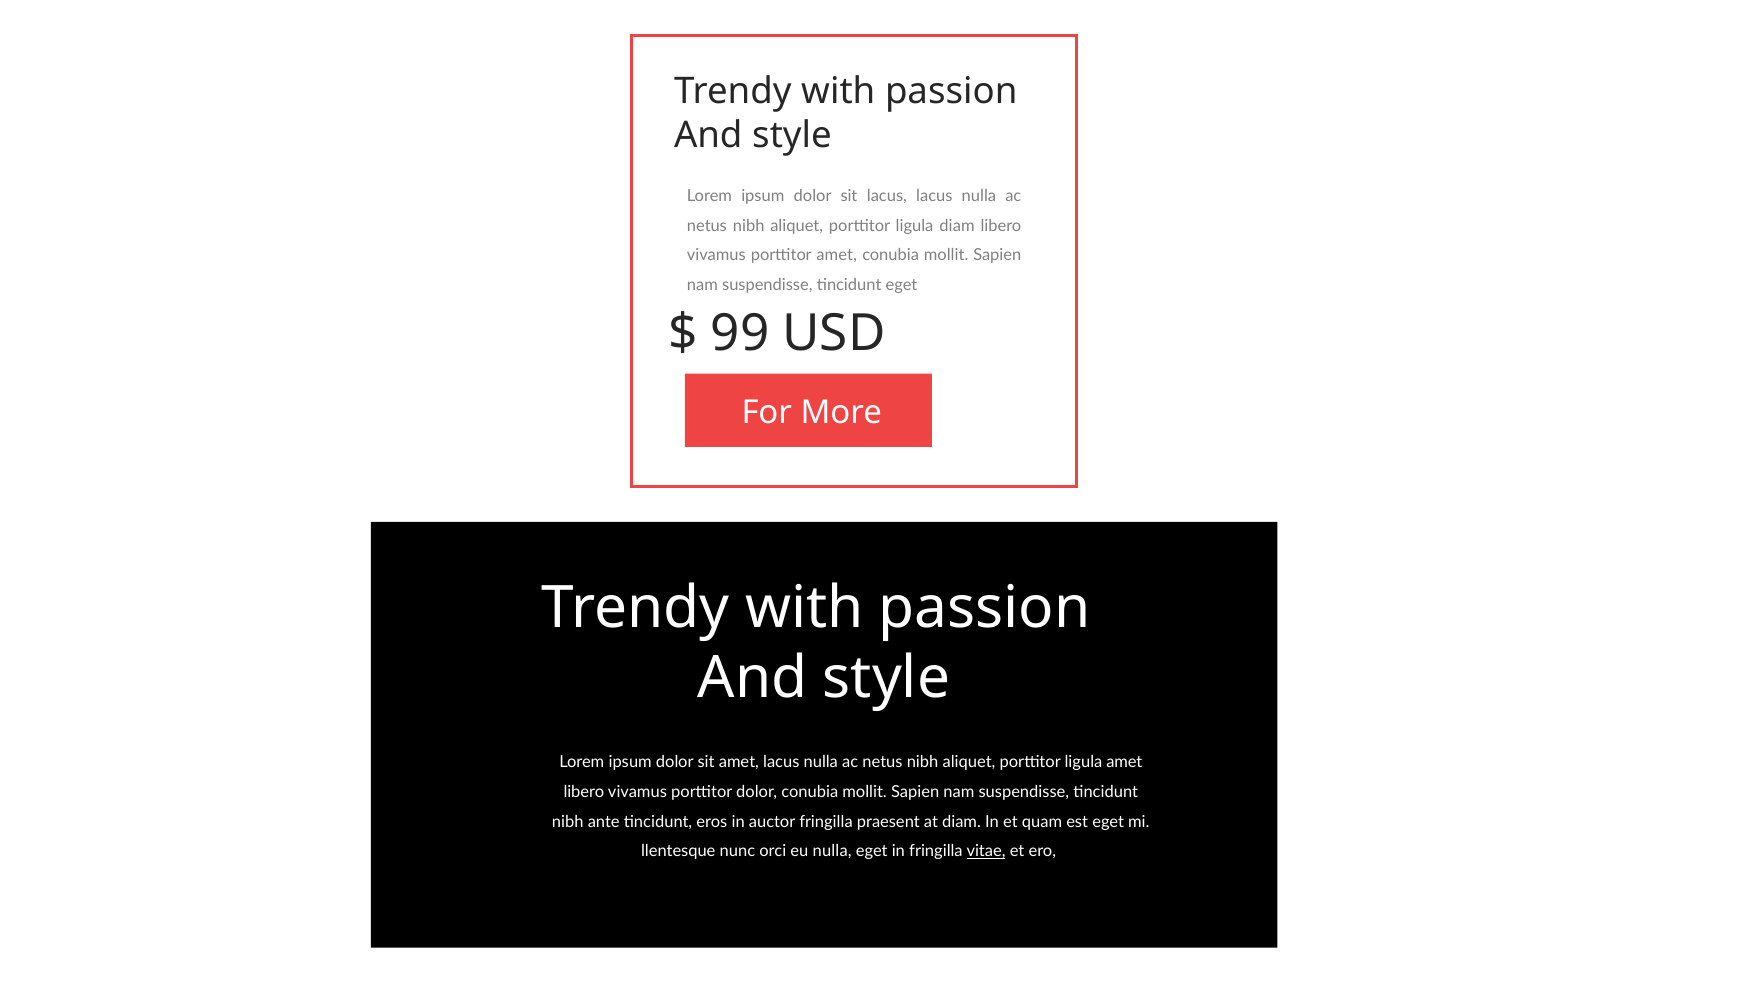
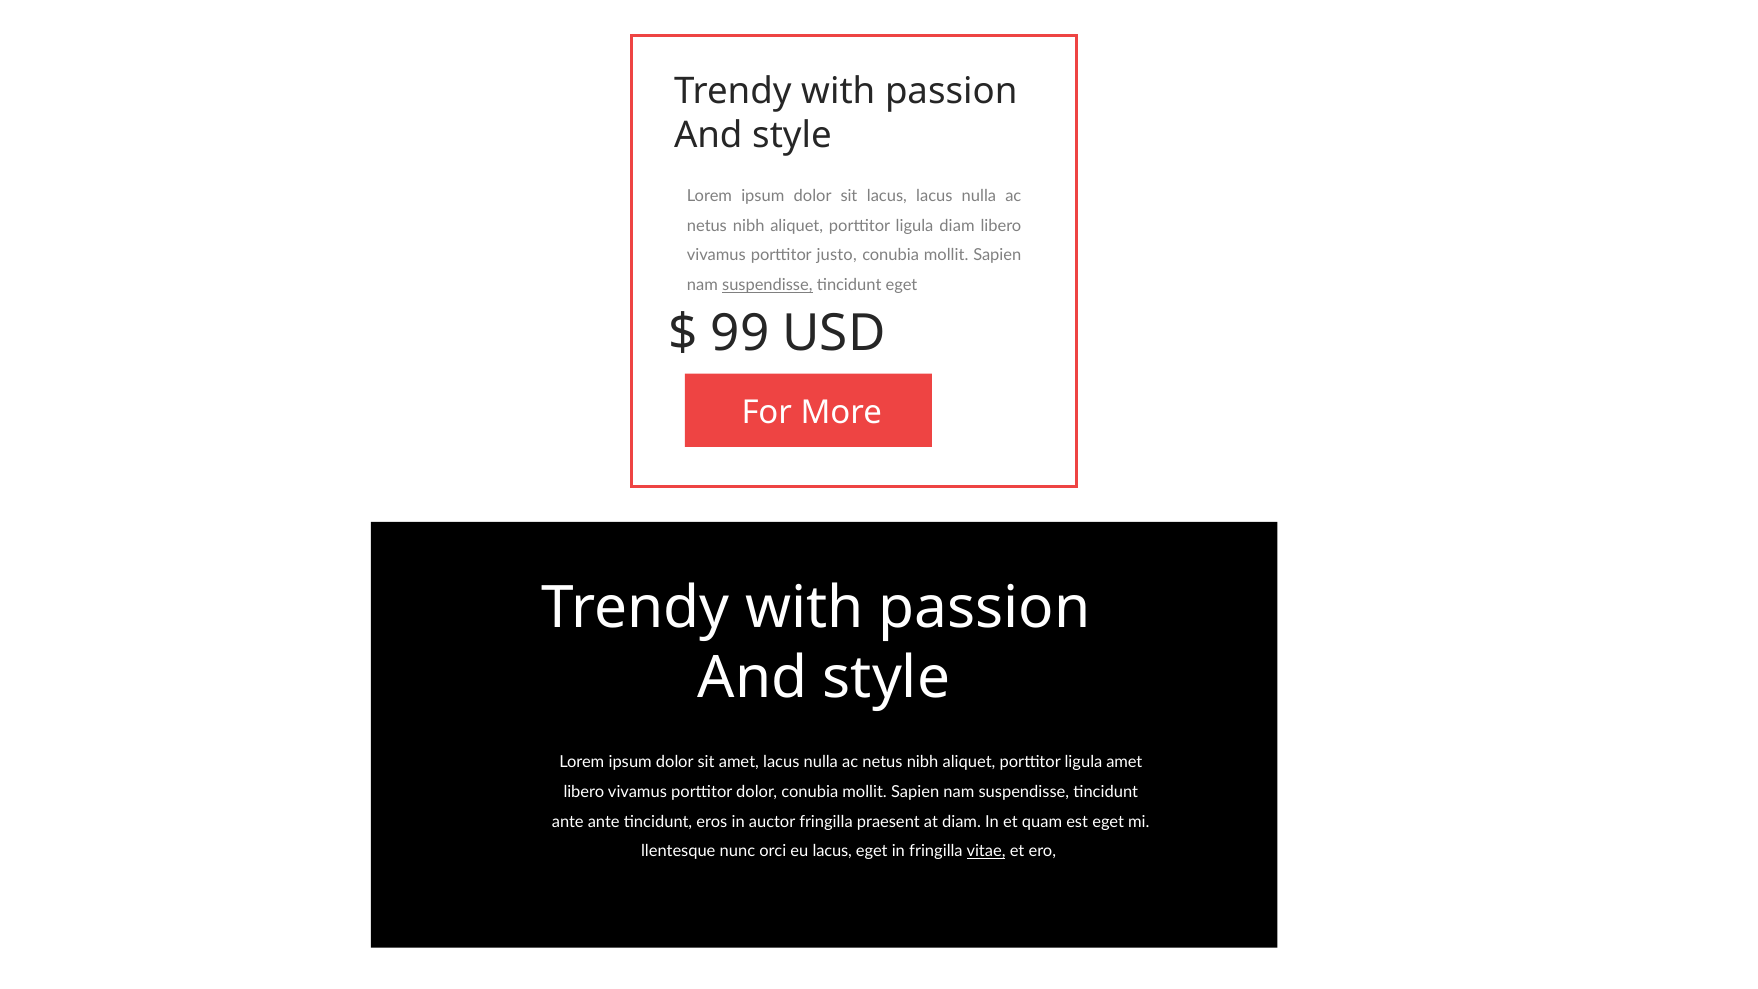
porttitor amet: amet -> justo
suspendisse at (767, 285) underline: none -> present
nibh at (568, 822): nibh -> ante
eu nulla: nulla -> lacus
